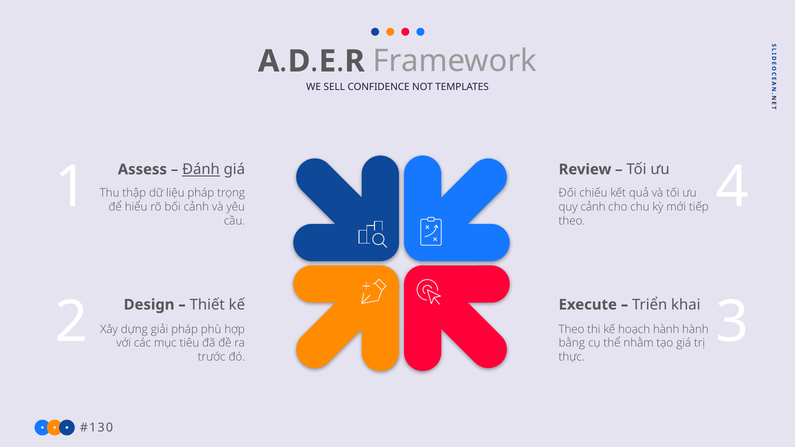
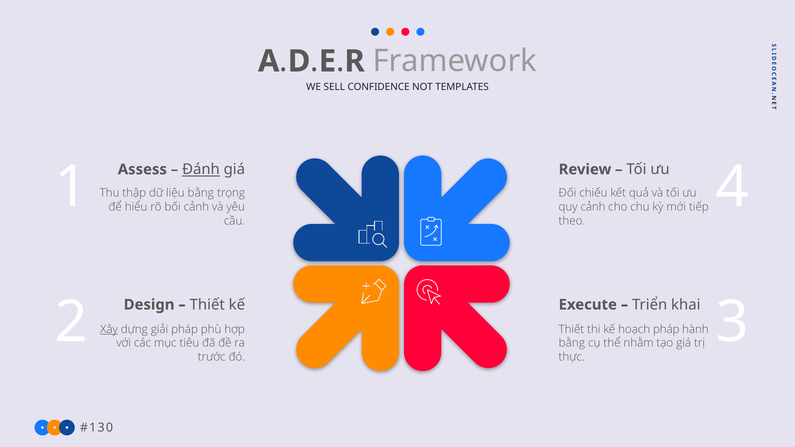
liệu pháp: pháp -> bằng
Xây underline: none -> present
Theo at (571, 329): Theo -> Thiết
hoạch hành: hành -> pháp
